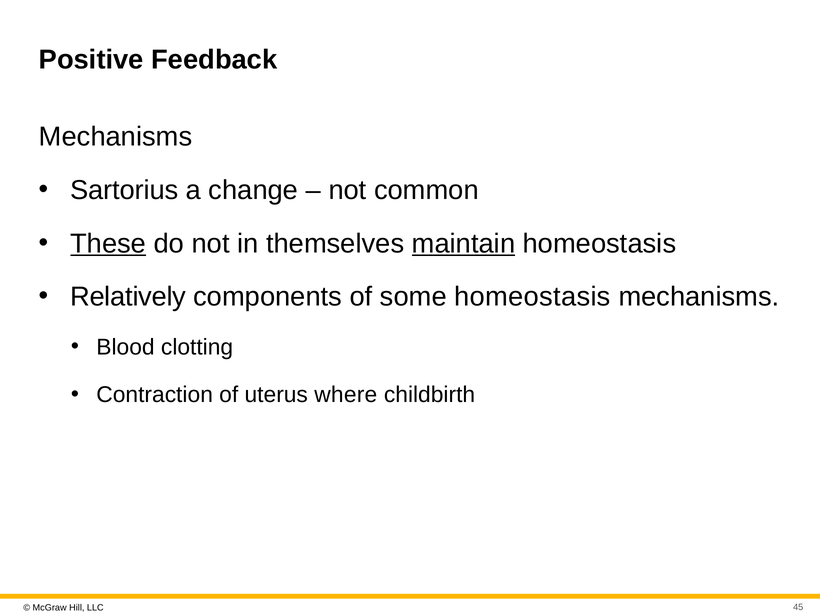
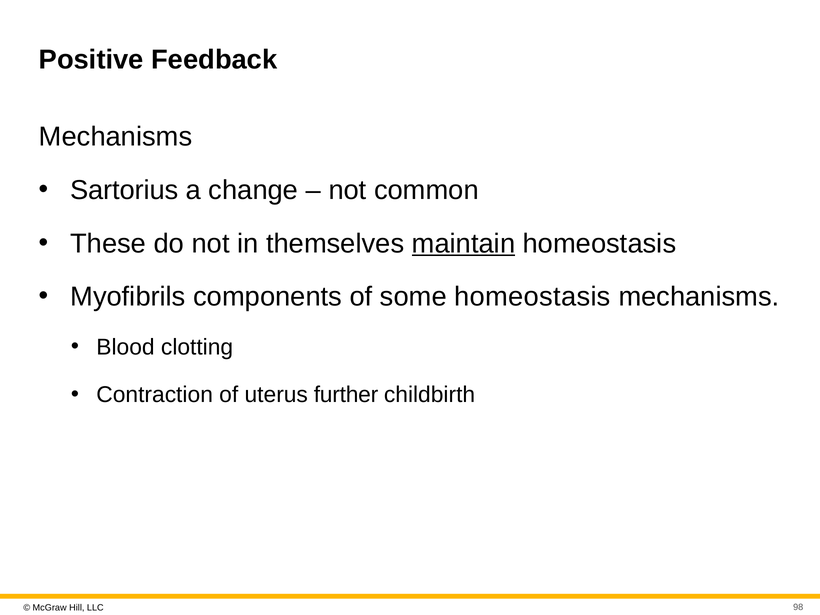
These underline: present -> none
Relatively: Relatively -> Myofibrils
where: where -> further
45: 45 -> 98
